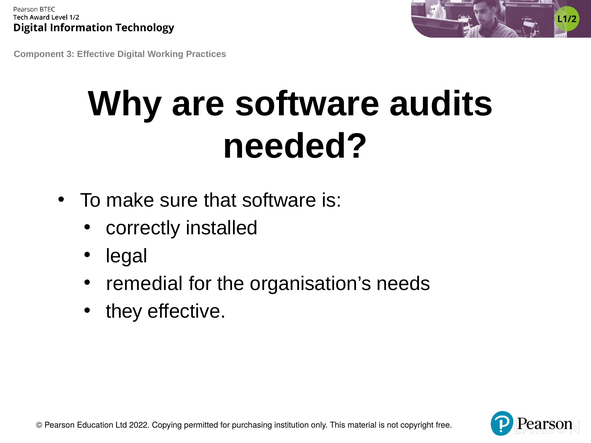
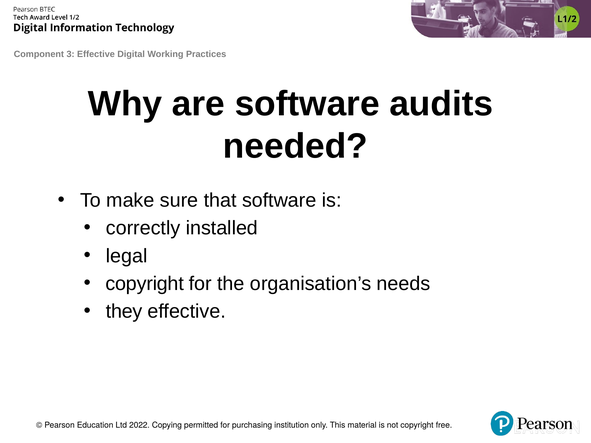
remedial at (145, 284): remedial -> copyright
